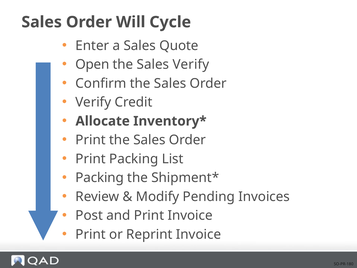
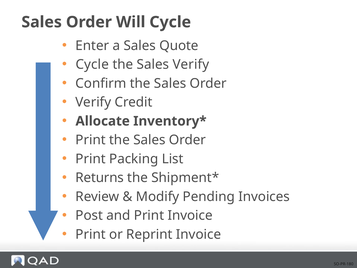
Open at (92, 64): Open -> Cycle
Packing at (100, 178): Packing -> Returns
